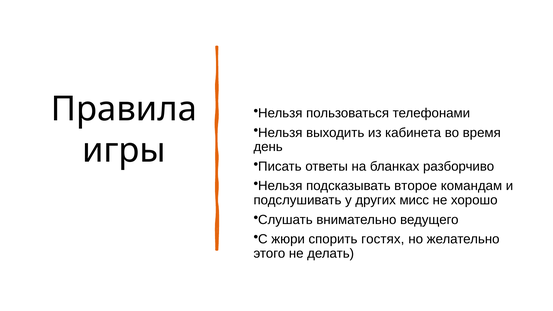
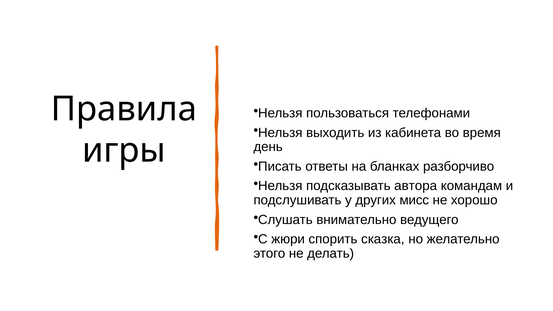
второе: второе -> автора
гостях: гостях -> сказка
